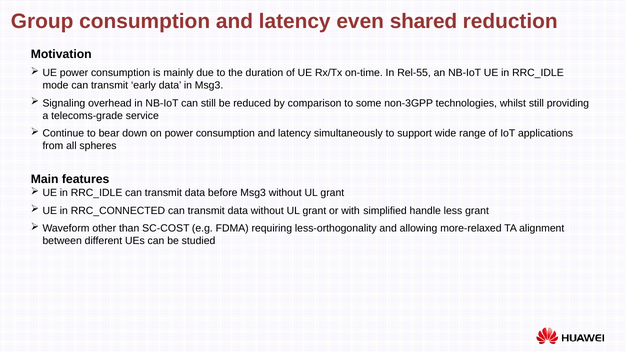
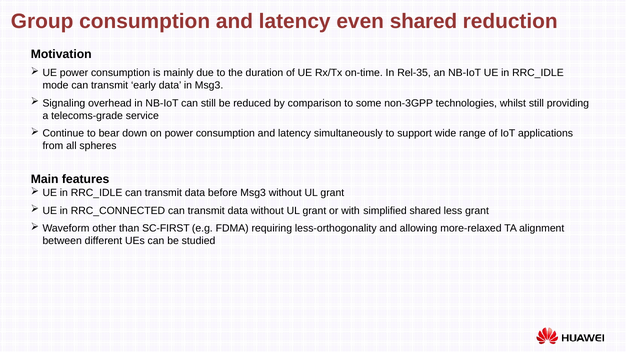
Rel-55: Rel-55 -> Rel-35
simplified handle: handle -> shared
SC-COST: SC-COST -> SC-FIRST
